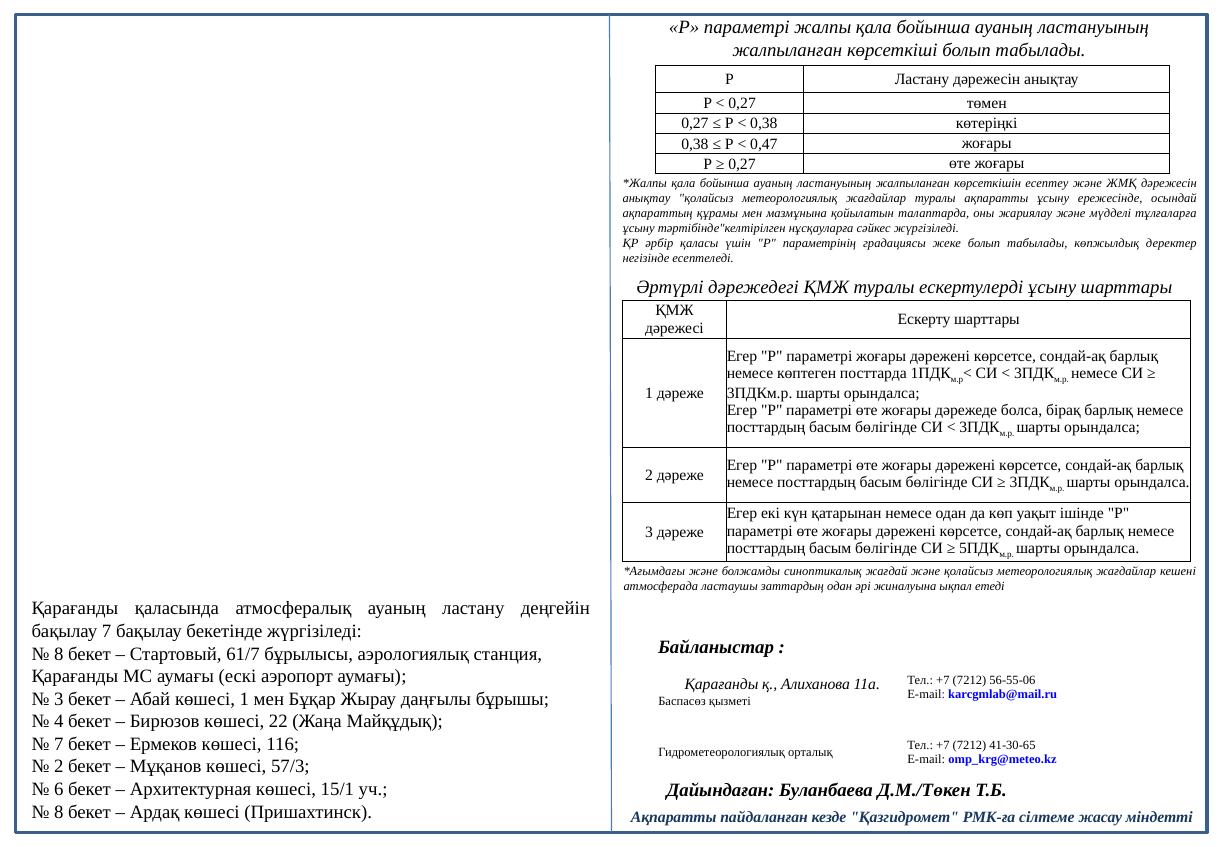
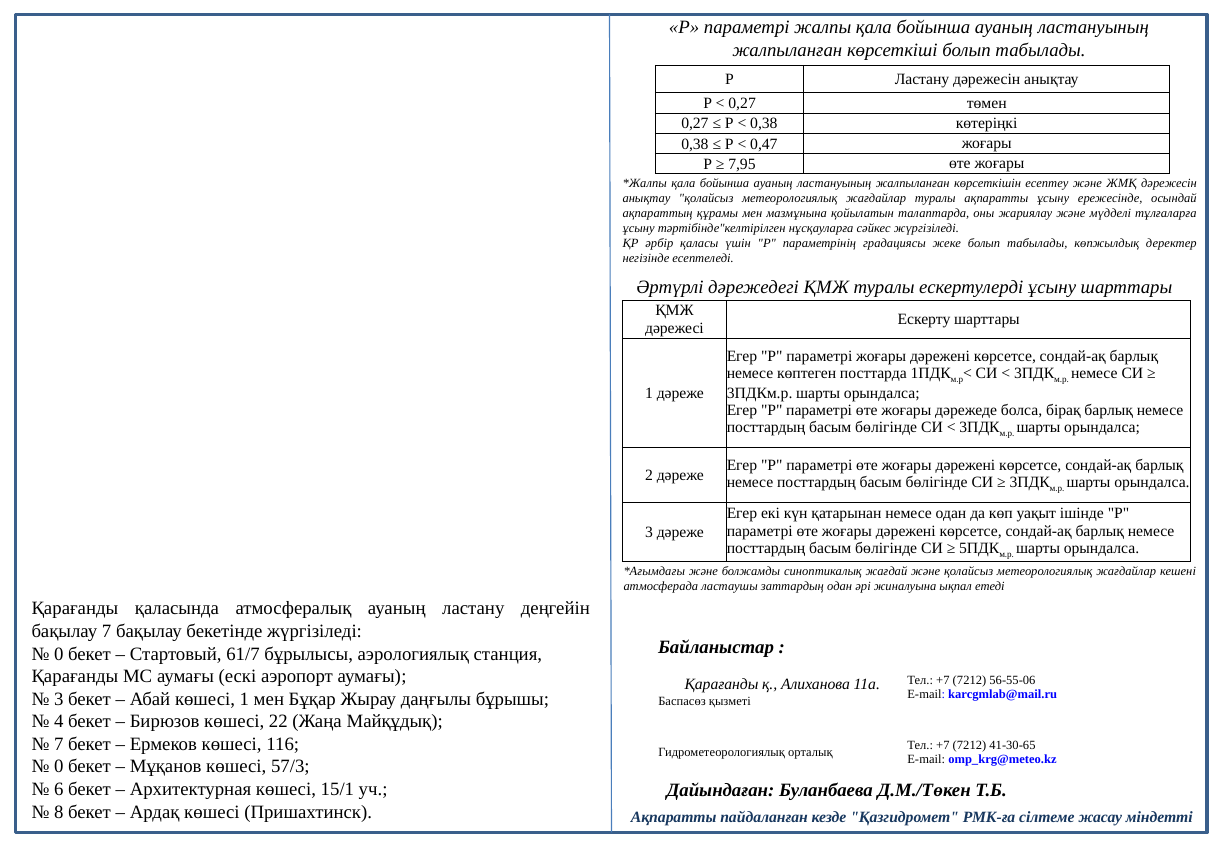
0,27 at (742, 164): 0,27 -> 7,95
8 at (59, 654): 8 -> 0
2 at (59, 766): 2 -> 0
